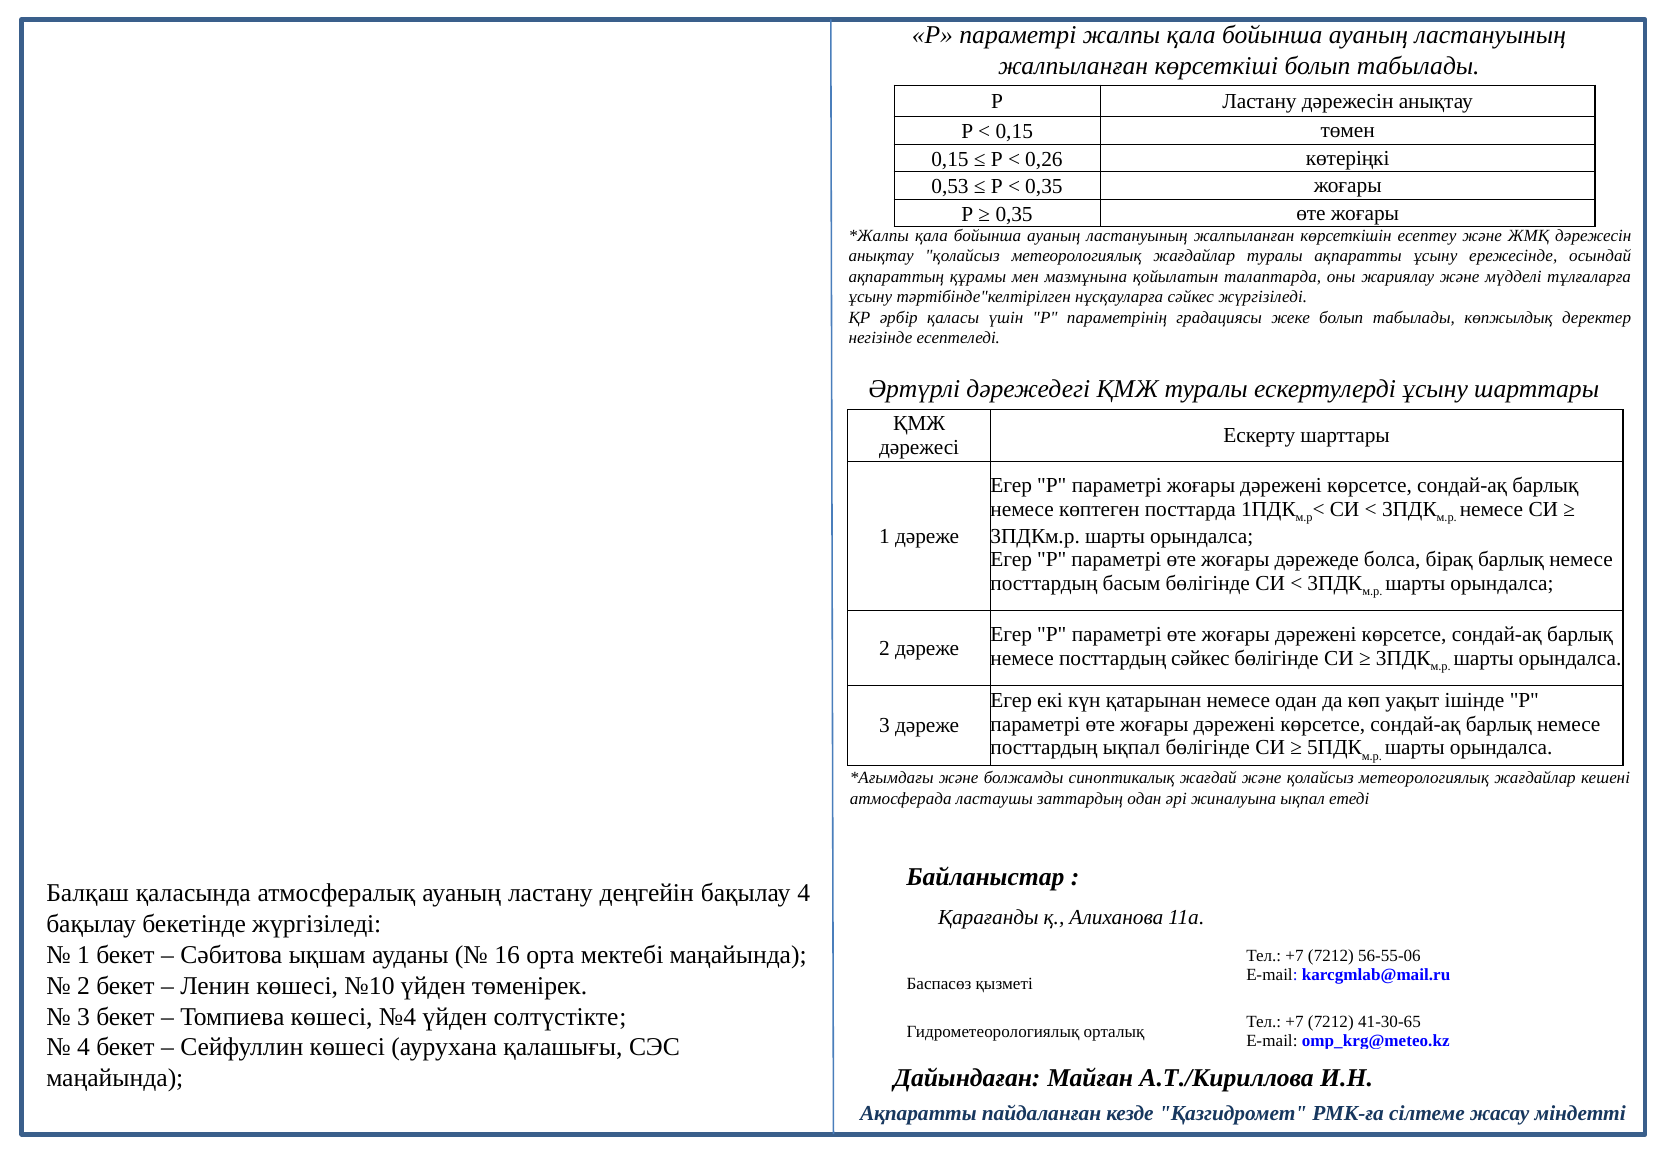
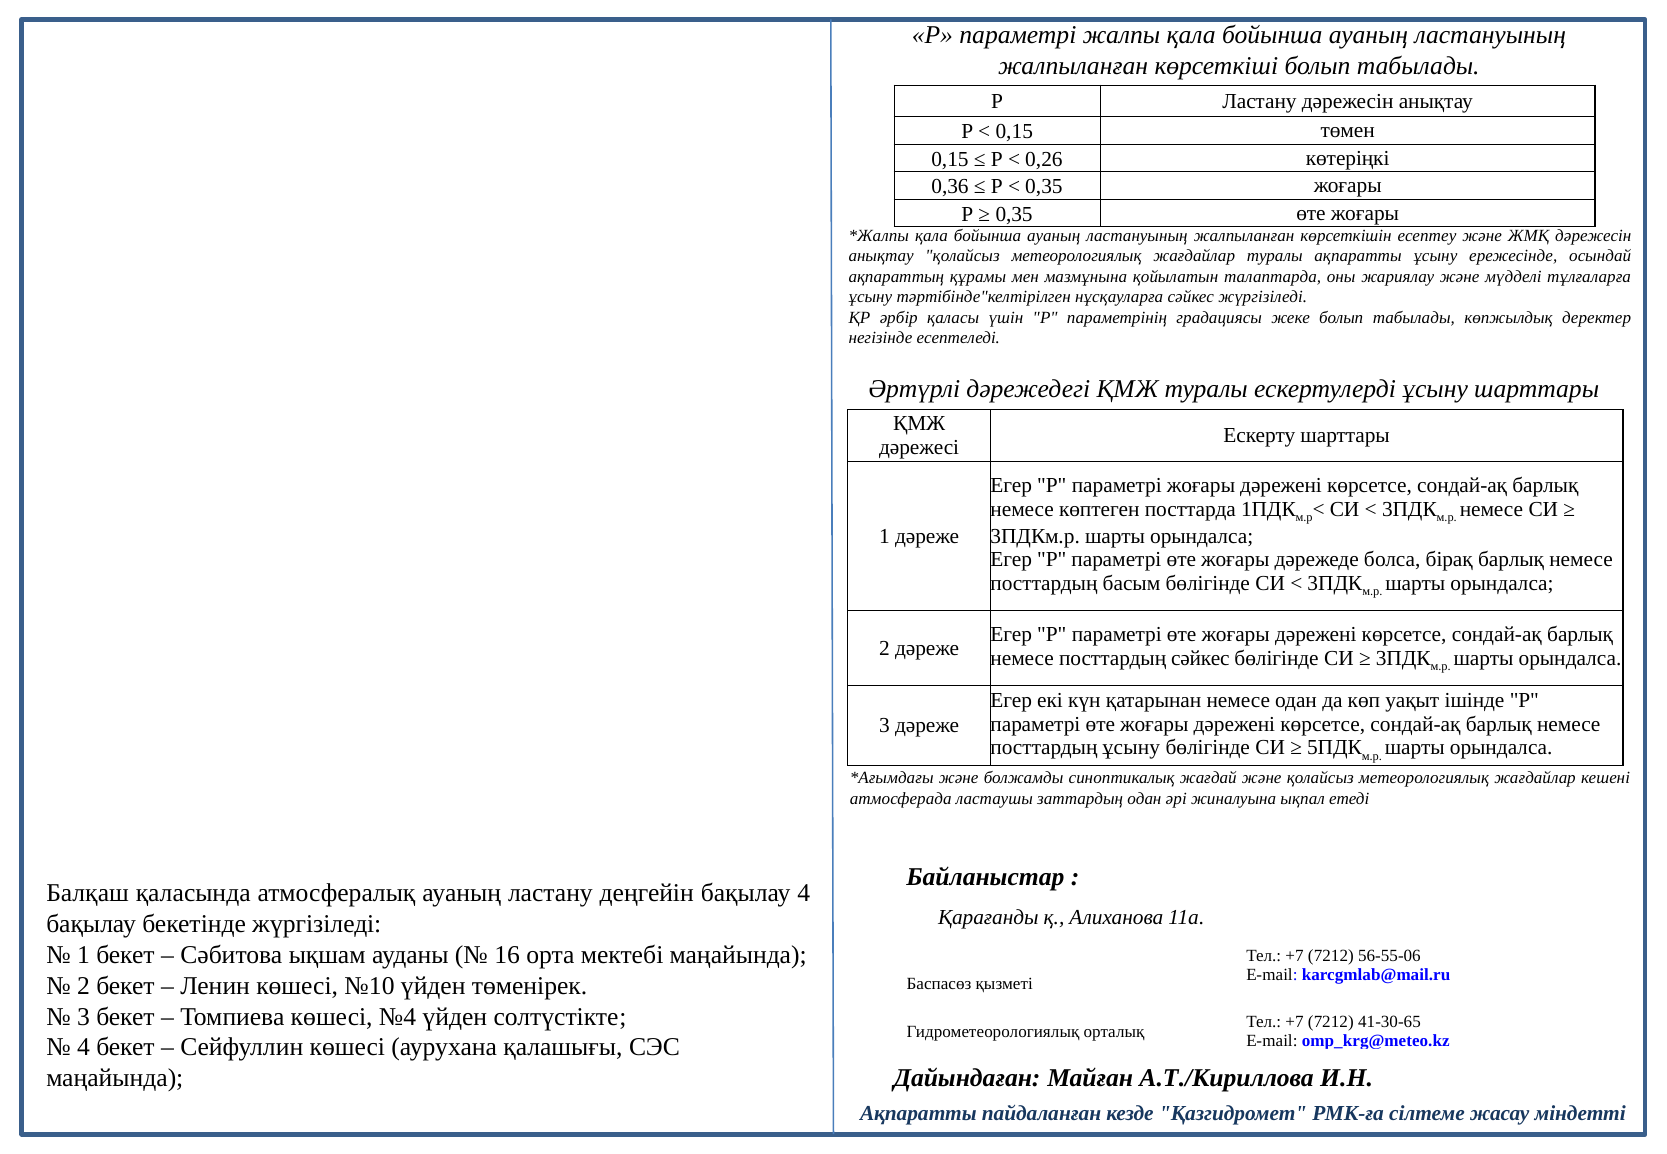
0,53: 0,53 -> 0,36
посттардың ықпал: ықпал -> ұсыну
